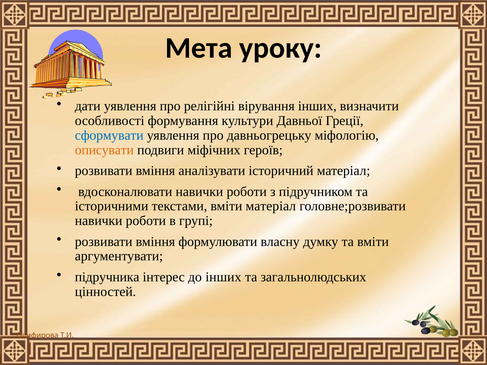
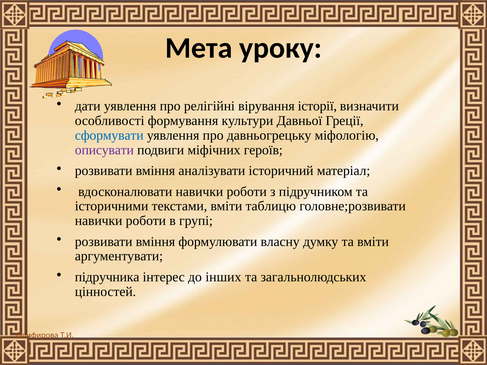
вірування інших: інших -> історії
описувати colour: orange -> purple
вміти матеріал: матеріал -> таблицю
